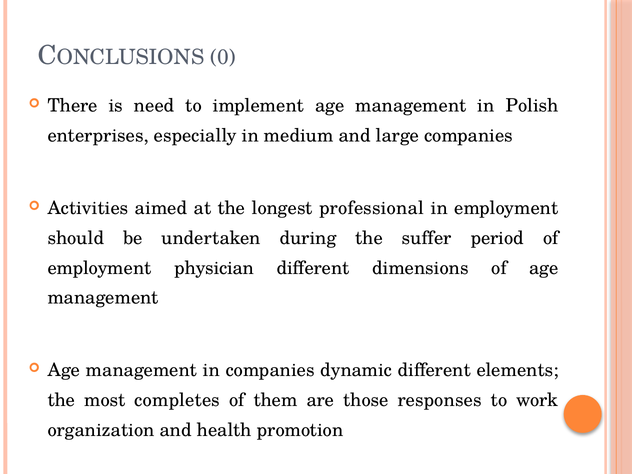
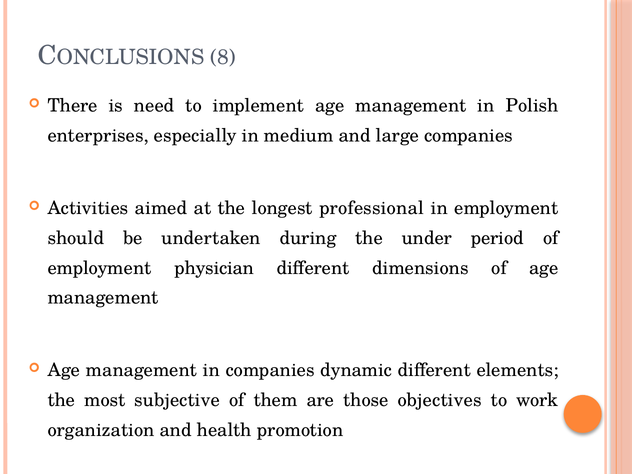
0: 0 -> 8
suffer: suffer -> under
completes: completes -> subjective
responses: responses -> objectives
